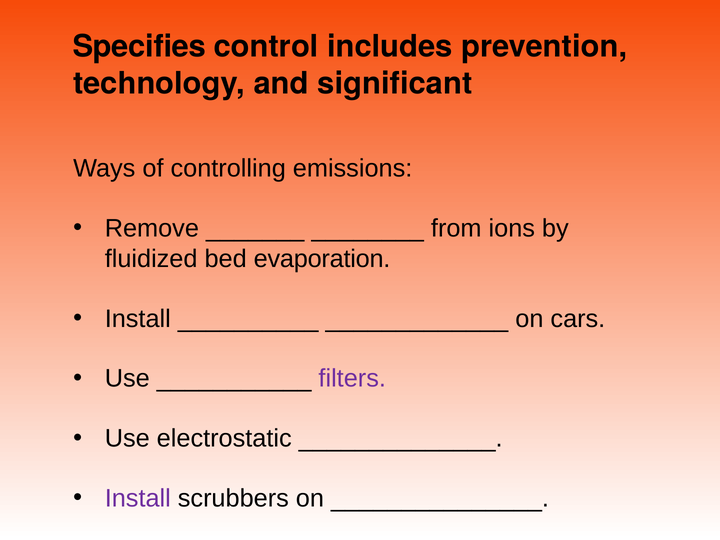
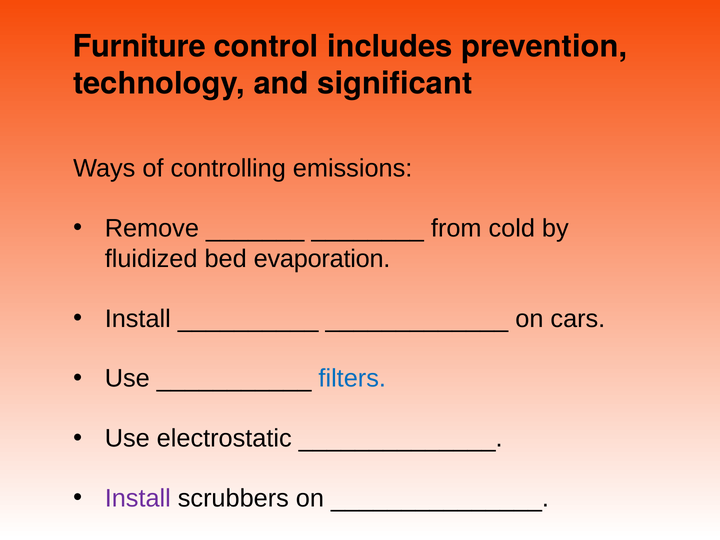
Specifies: Specifies -> Furniture
ions: ions -> cold
filters colour: purple -> blue
